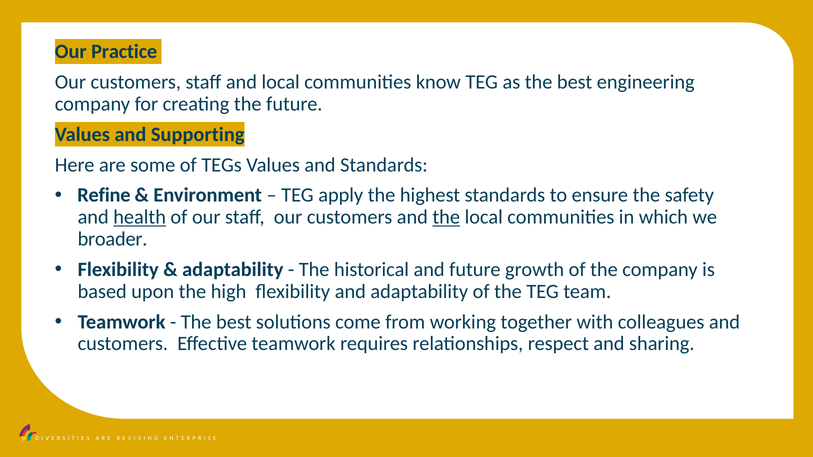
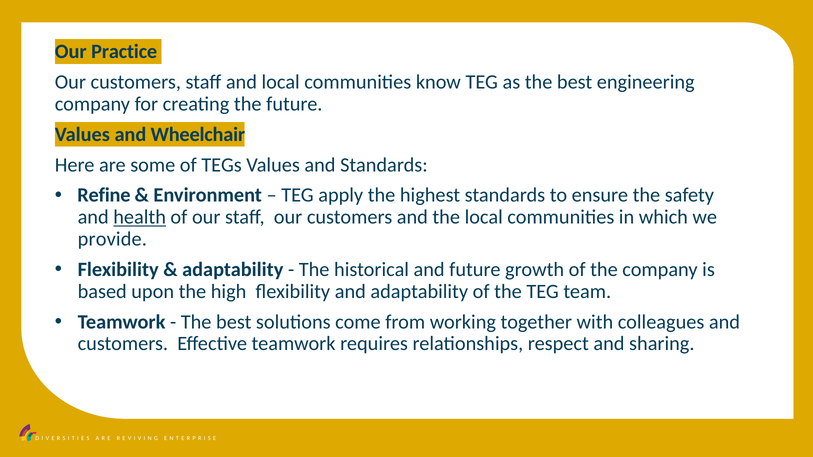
Supporting: Supporting -> Wheelchair
the at (446, 217) underline: present -> none
broader: broader -> provide
